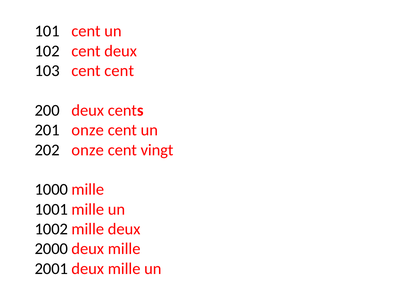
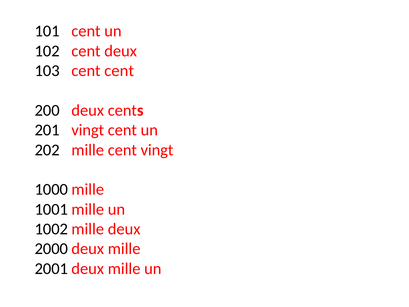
201 onze: onze -> vingt
202 onze: onze -> mille
